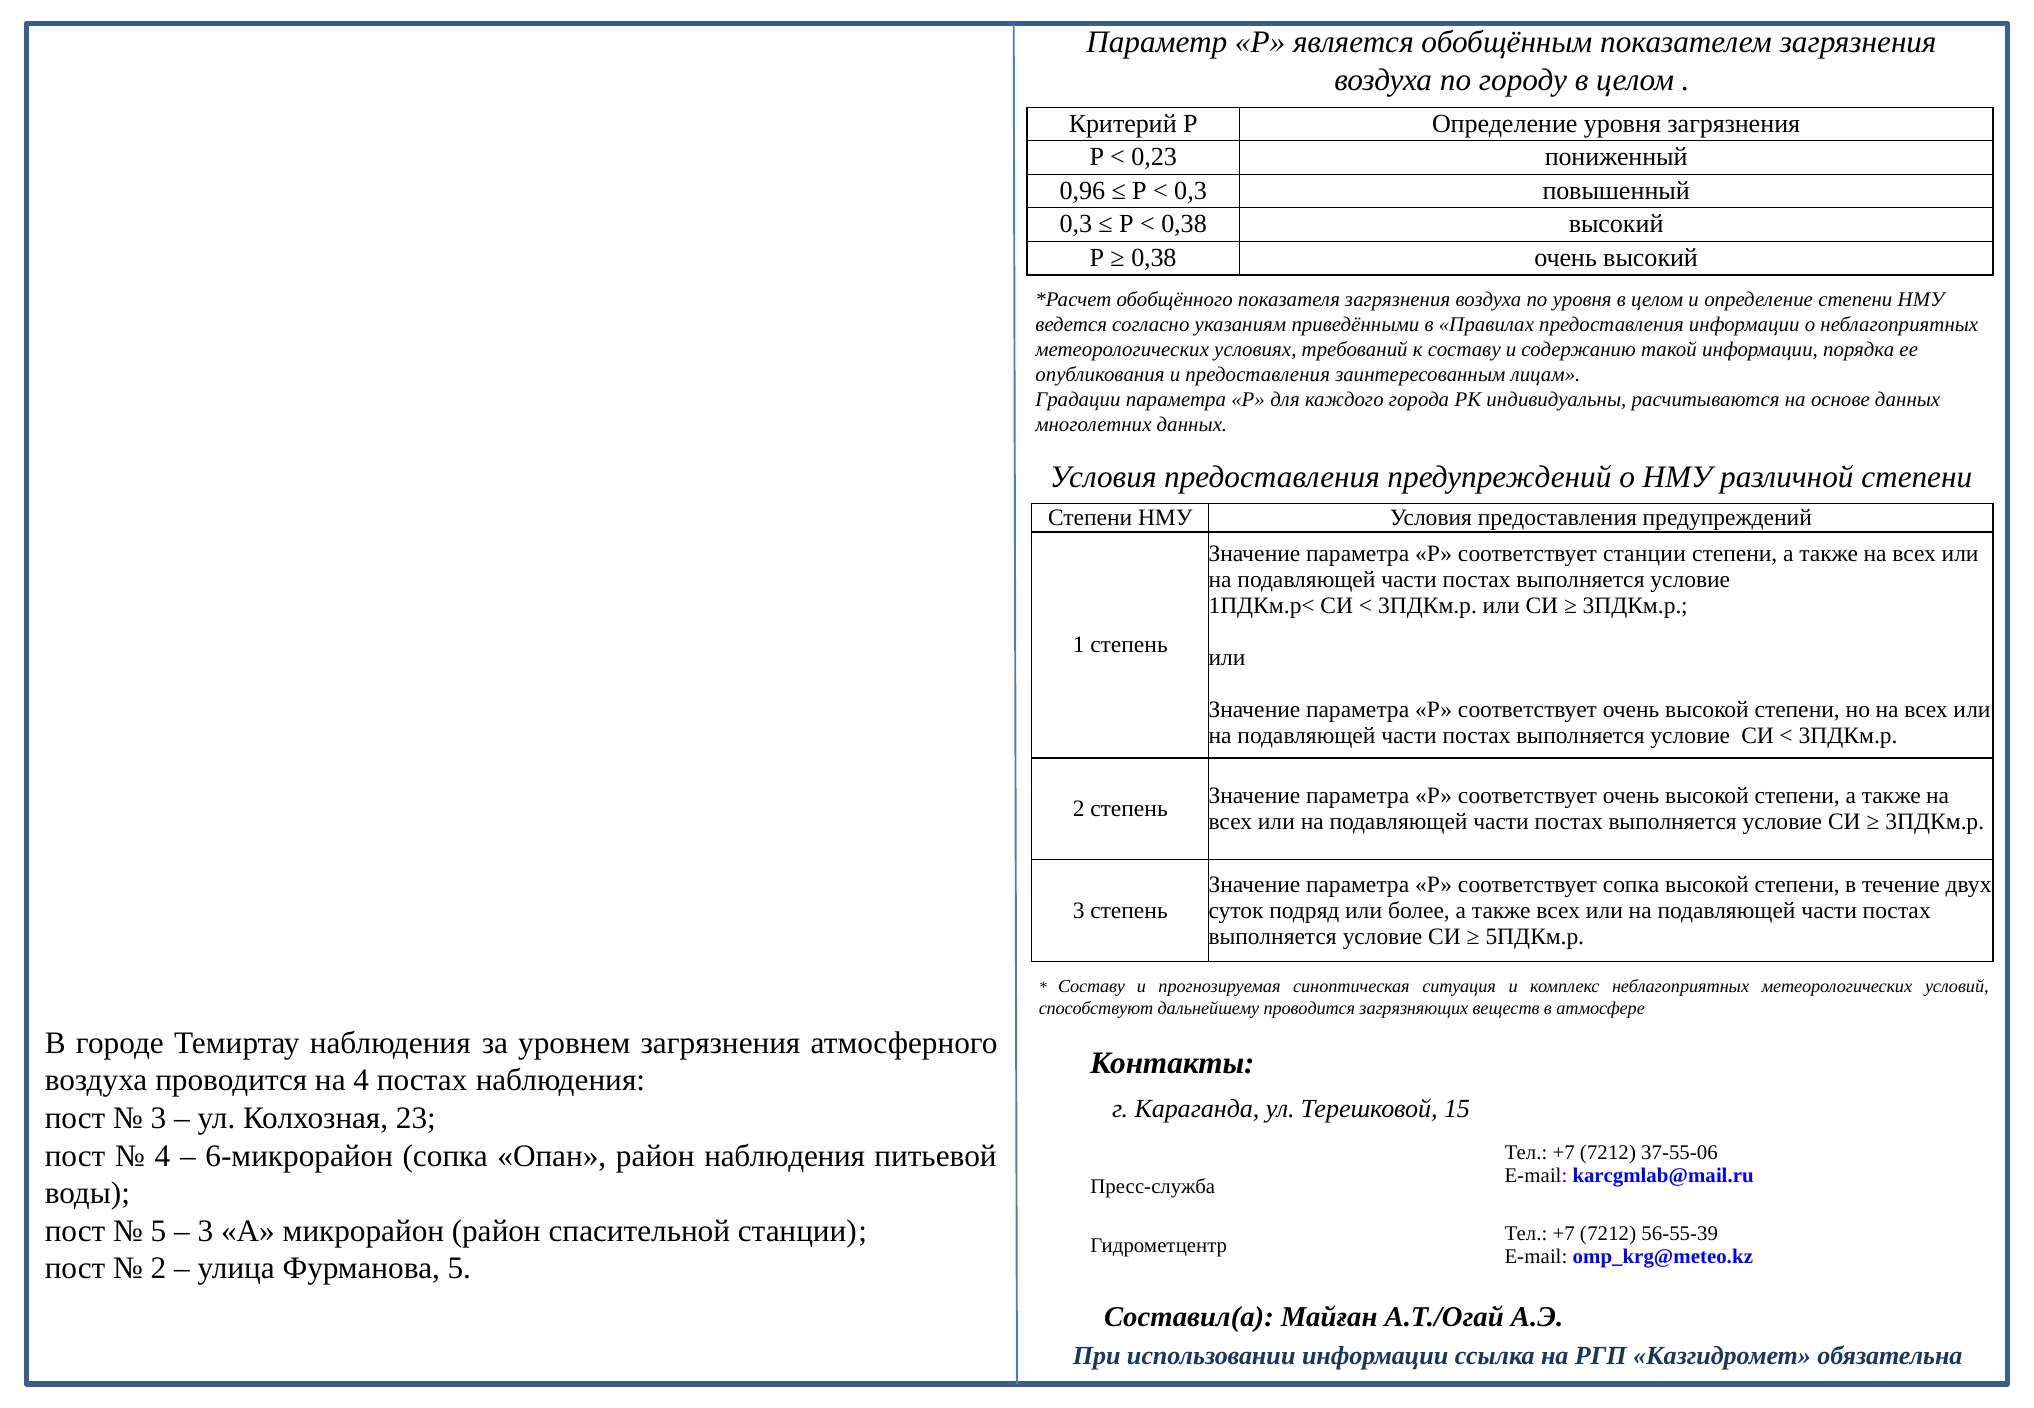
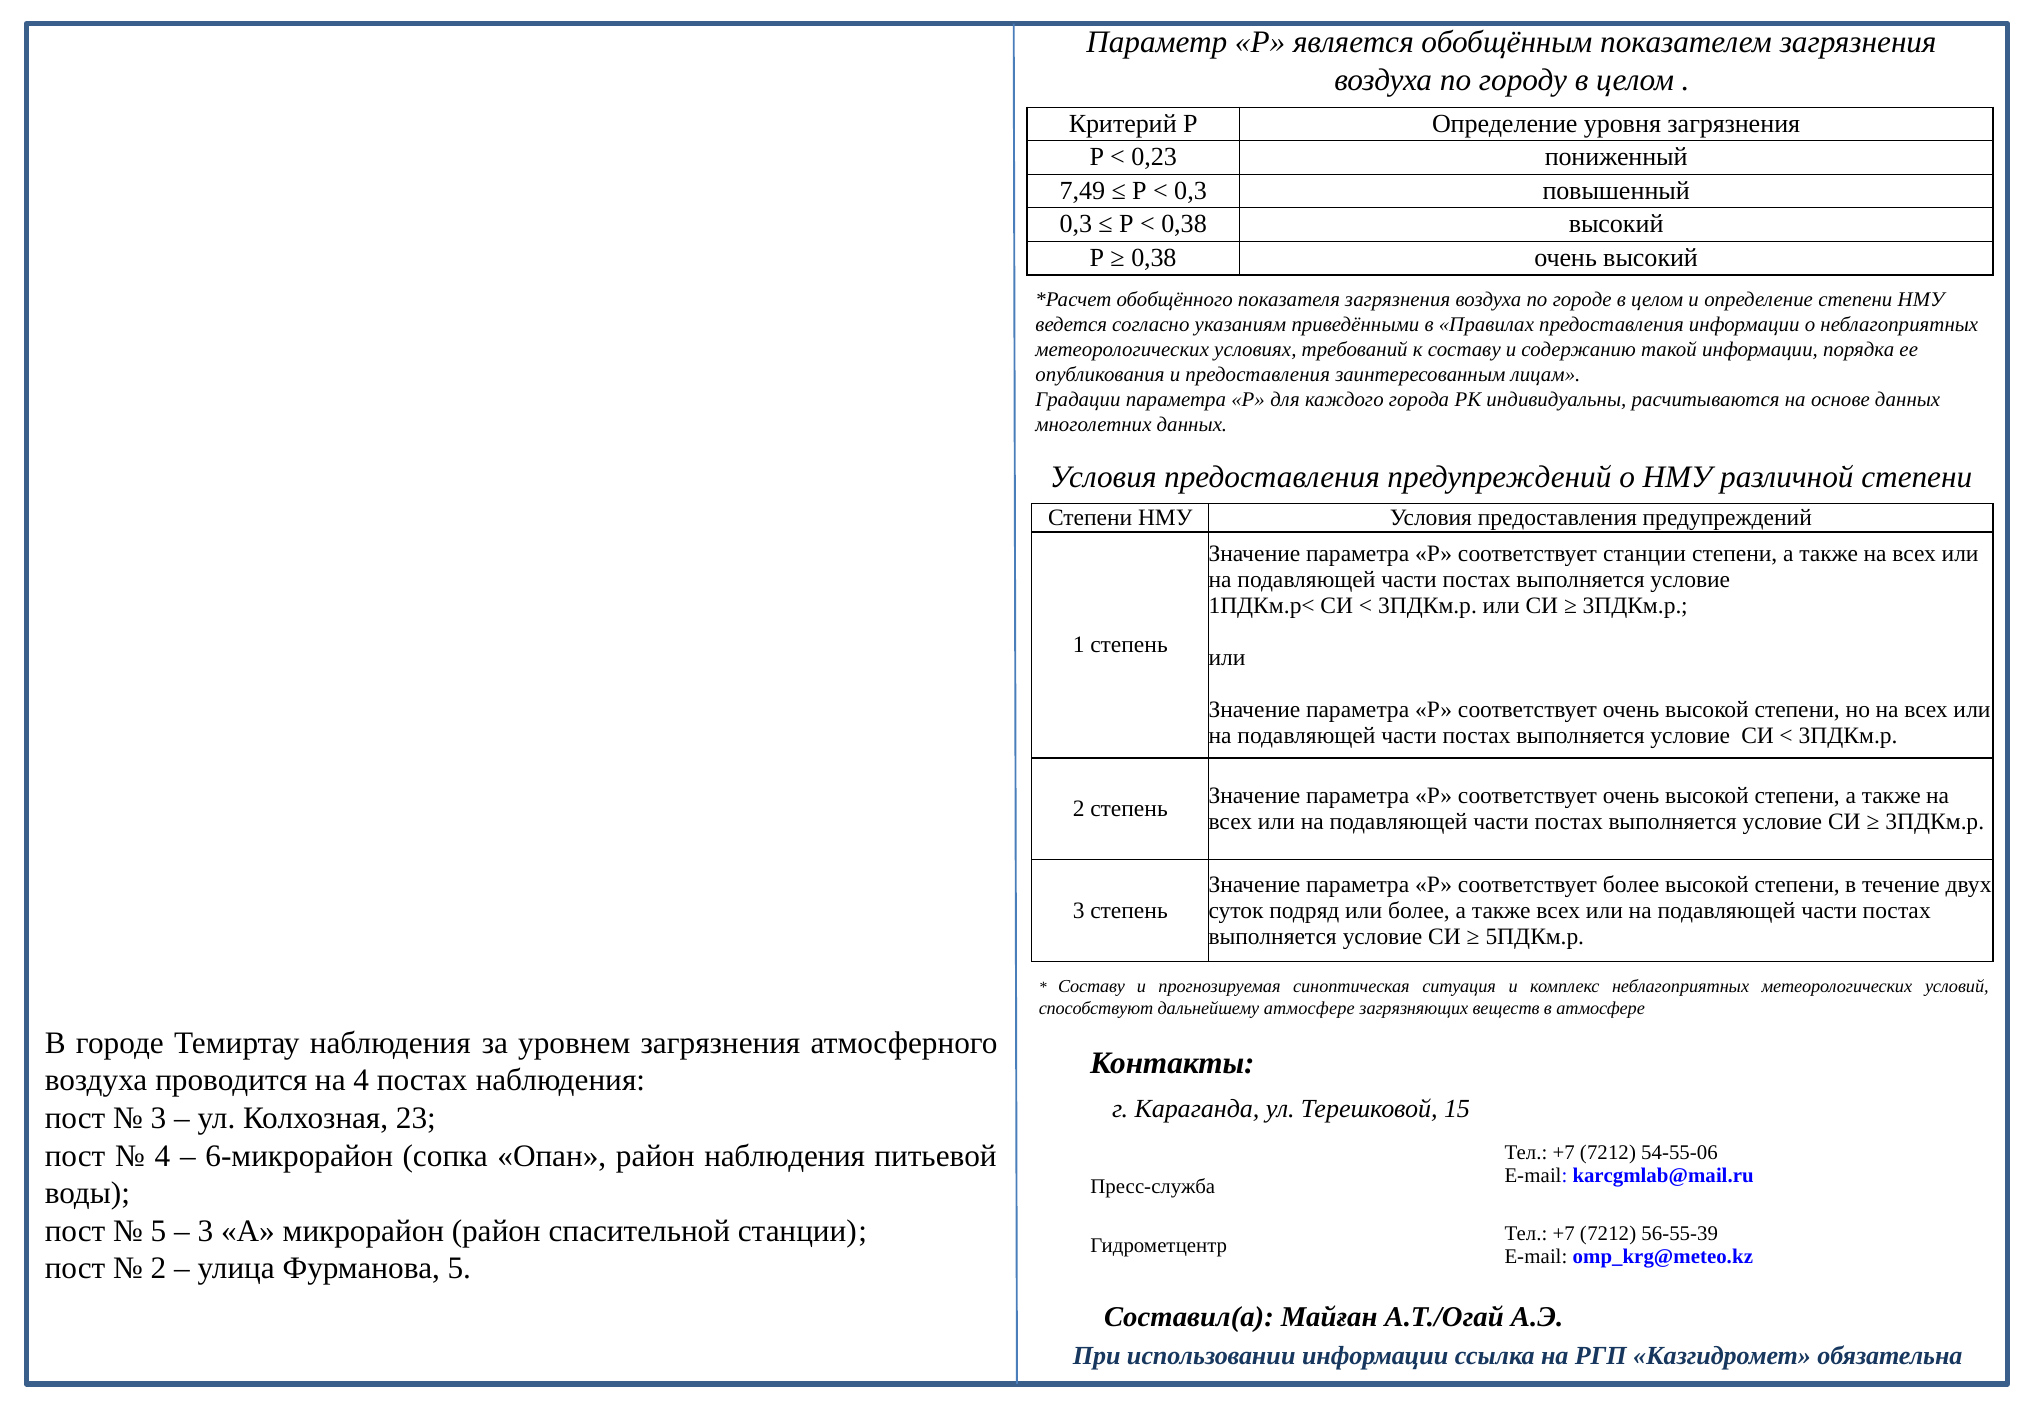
0,96: 0,96 -> 7,49
по уровня: уровня -> городе
соответствует сопка: сопка -> более
дальнейшему проводится: проводится -> атмосфере
37-55-06: 37-55-06 -> 54-55-06
